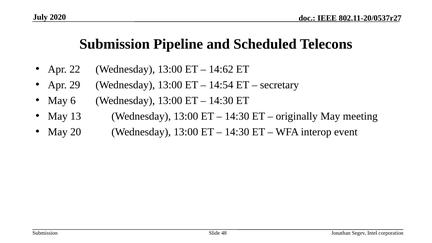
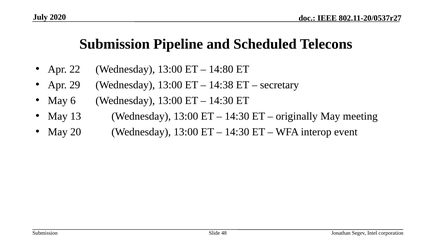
14:62: 14:62 -> 14:80
14:54: 14:54 -> 14:38
